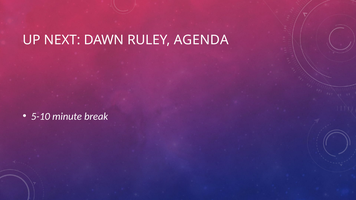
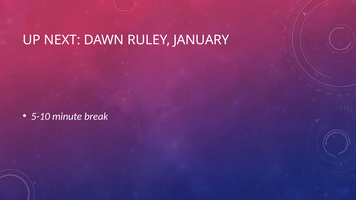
AGENDA: AGENDA -> JANUARY
